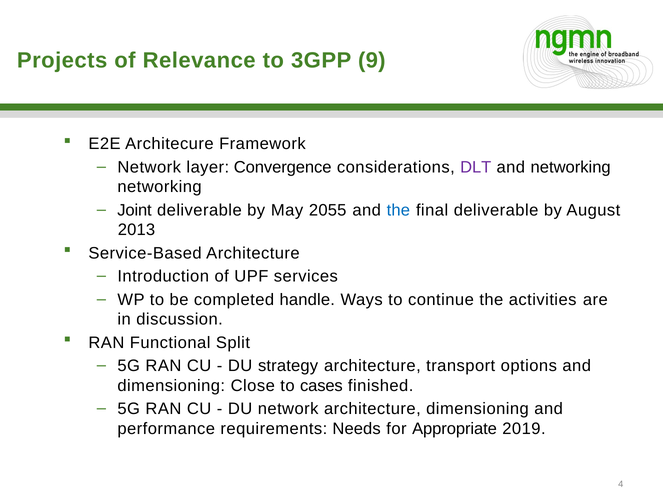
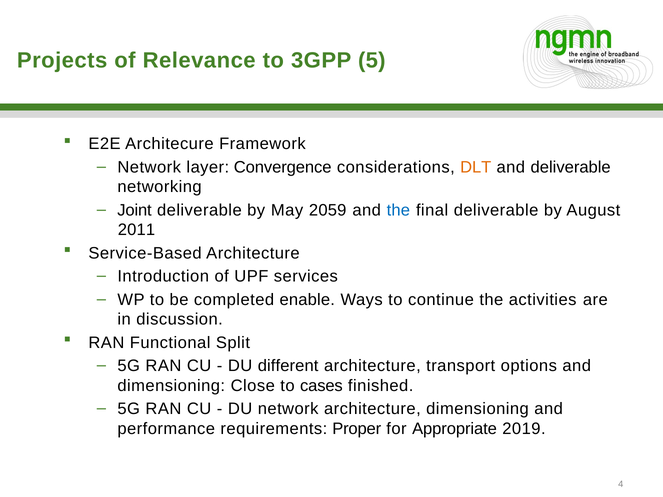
9: 9 -> 5
DLT colour: purple -> orange
and networking: networking -> deliverable
2055: 2055 -> 2059
2013: 2013 -> 2011
handle: handle -> enable
strategy: strategy -> different
Needs: Needs -> Proper
